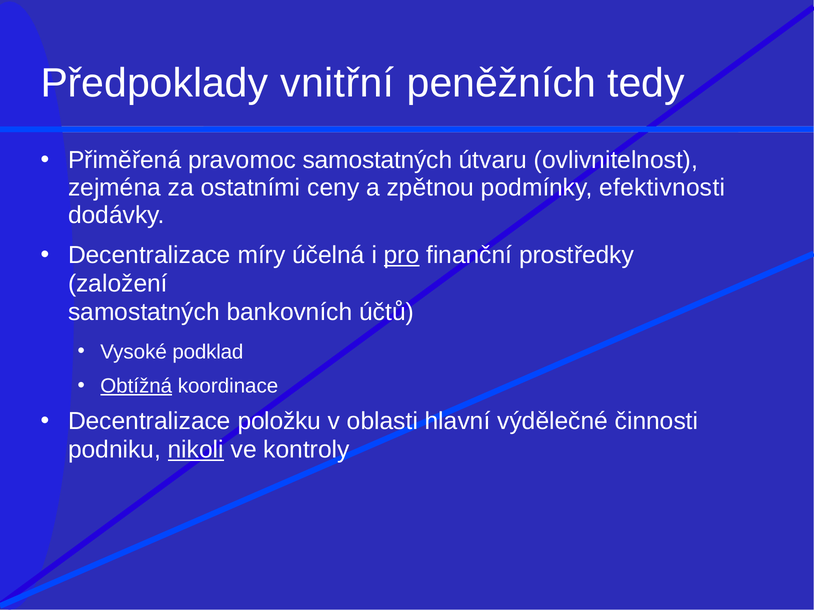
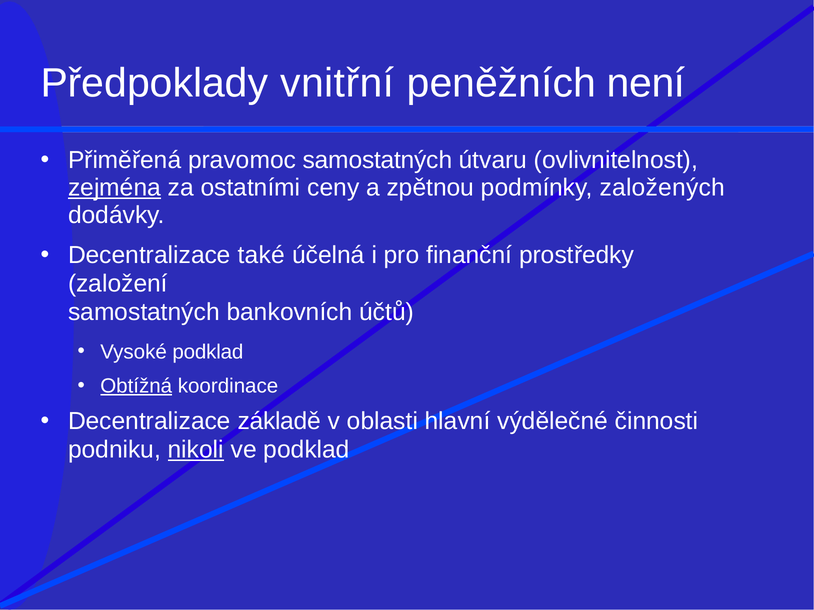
tedy: tedy -> není
zejména underline: none -> present
efektivnosti: efektivnosti -> založených
míry: míry -> také
pro underline: present -> none
položku: položku -> základě
ve kontroly: kontroly -> podklad
